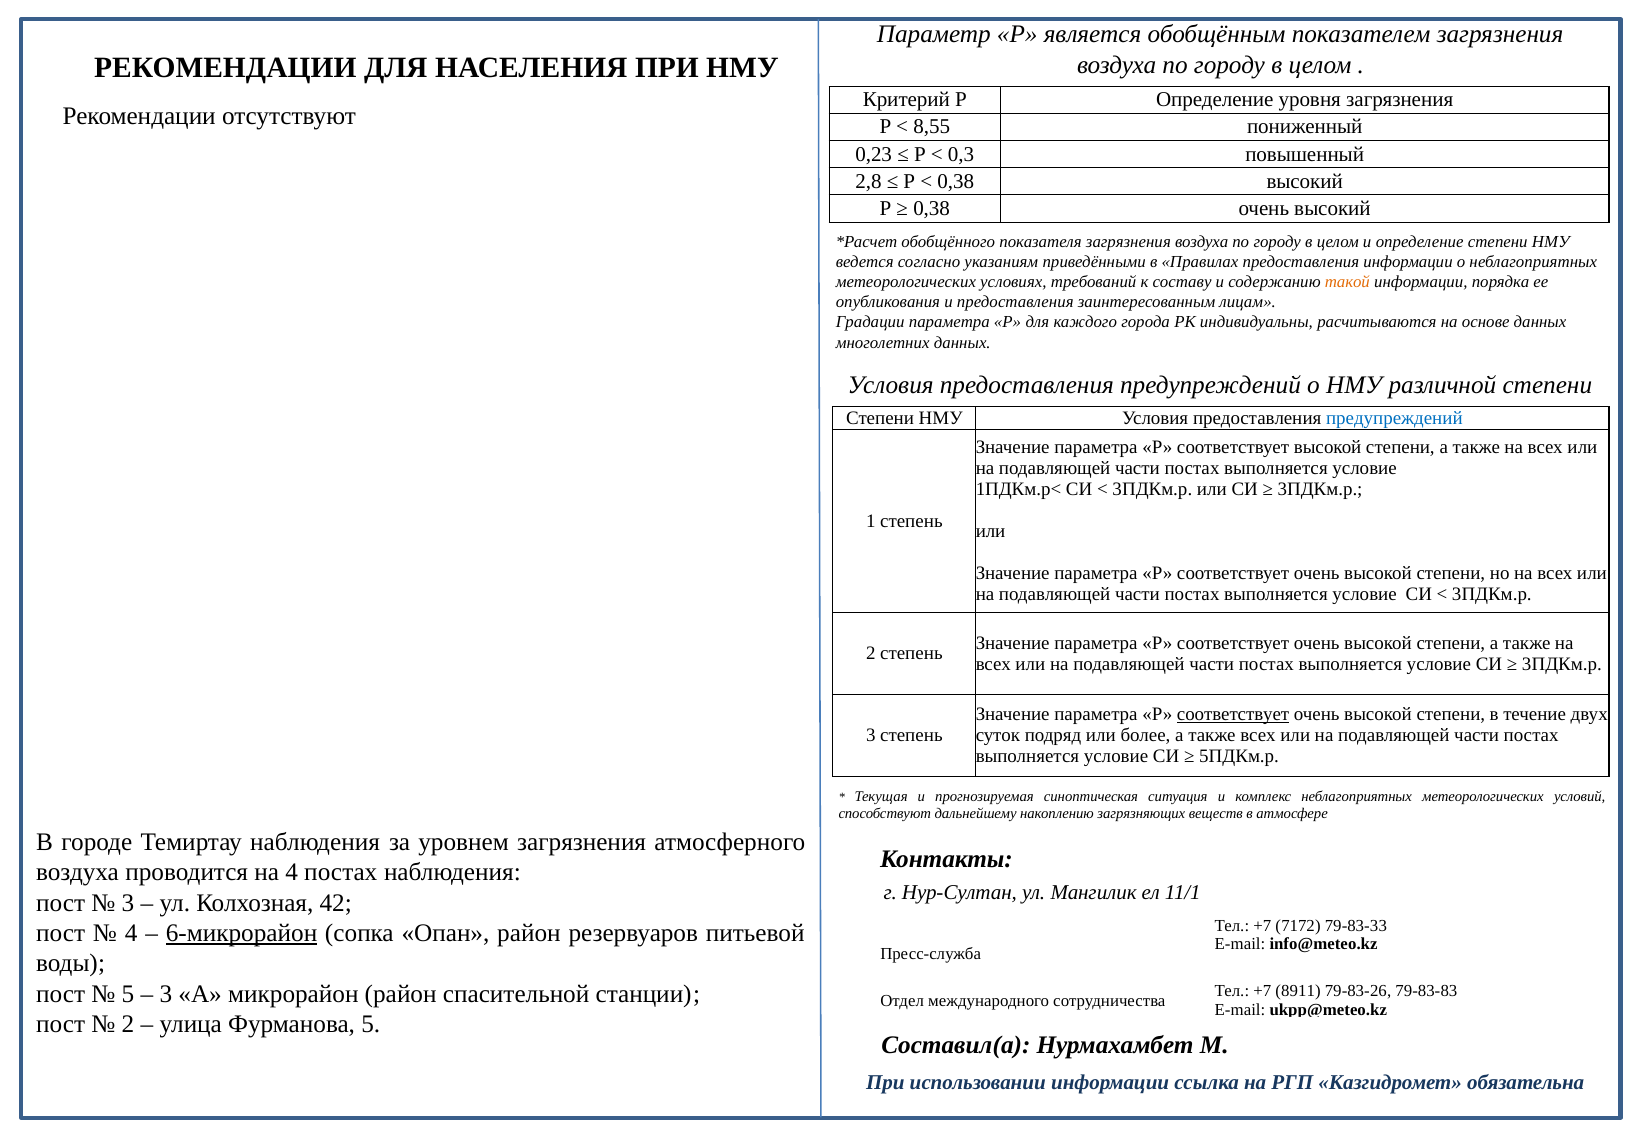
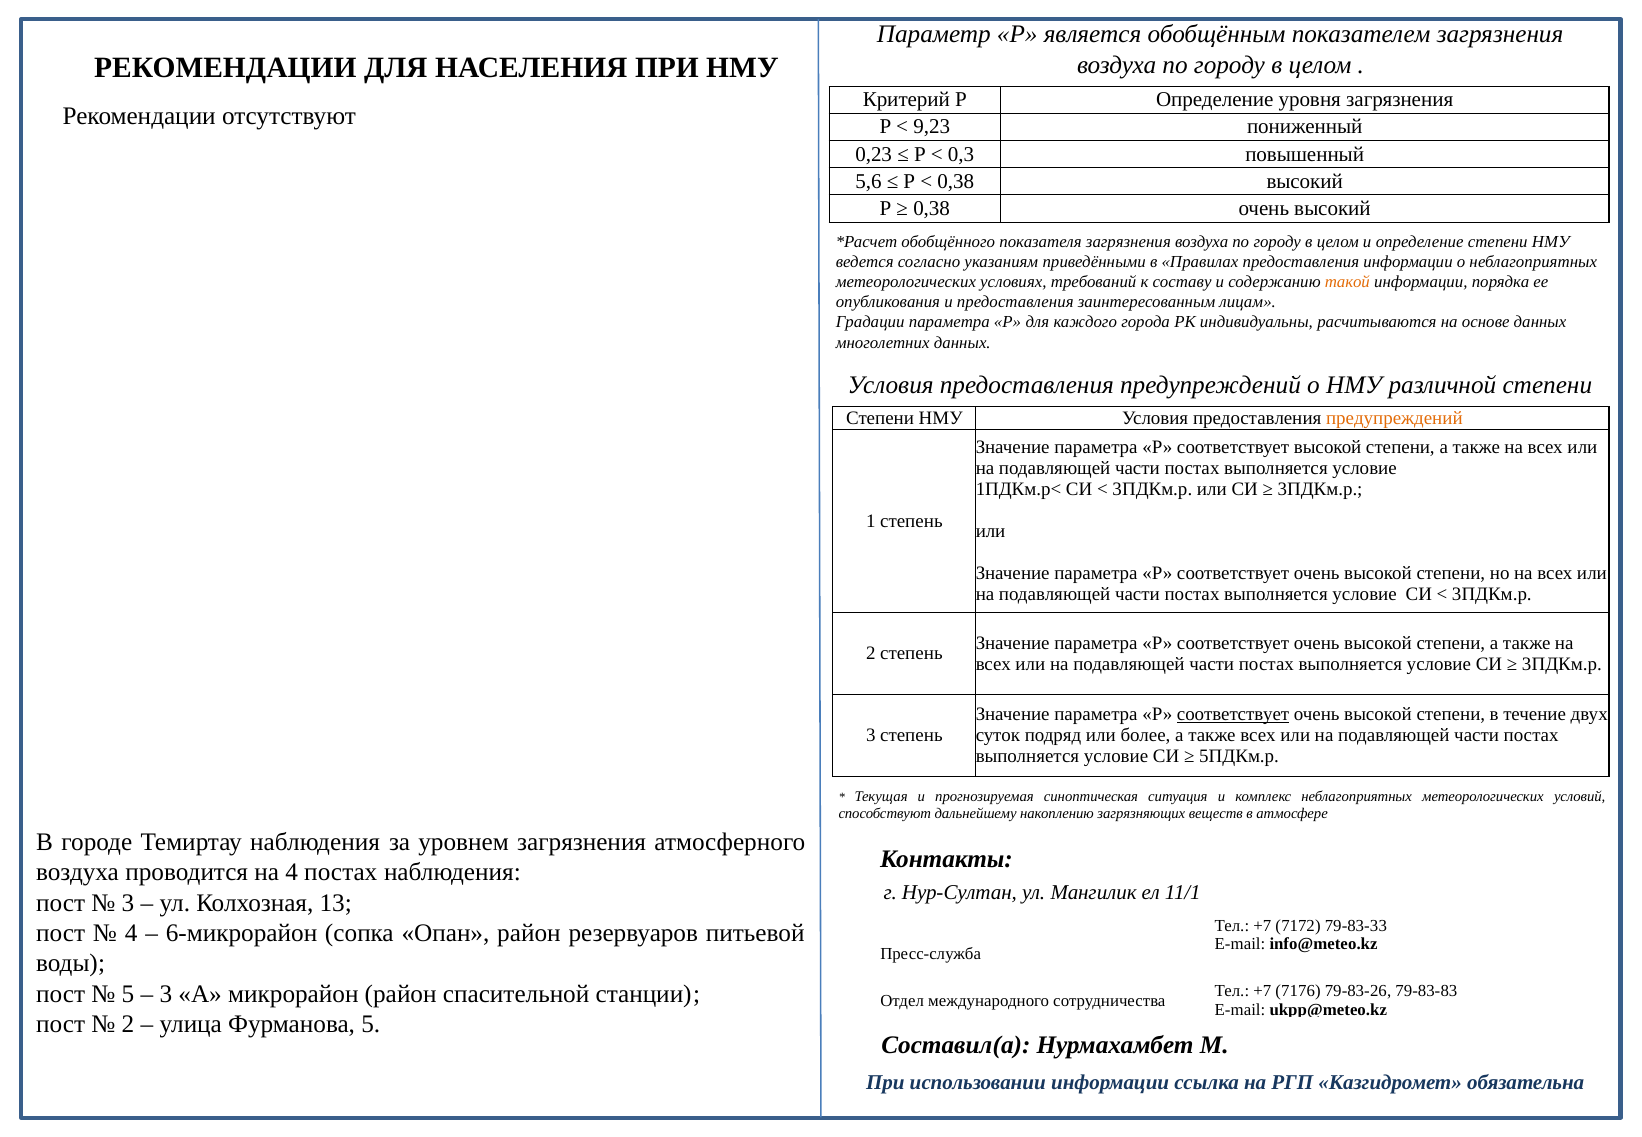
8,55: 8,55 -> 9,23
2,8: 2,8 -> 5,6
предупреждений at (1394, 418) colour: blue -> orange
42: 42 -> 13
6-микрорайон underline: present -> none
8911: 8911 -> 7176
